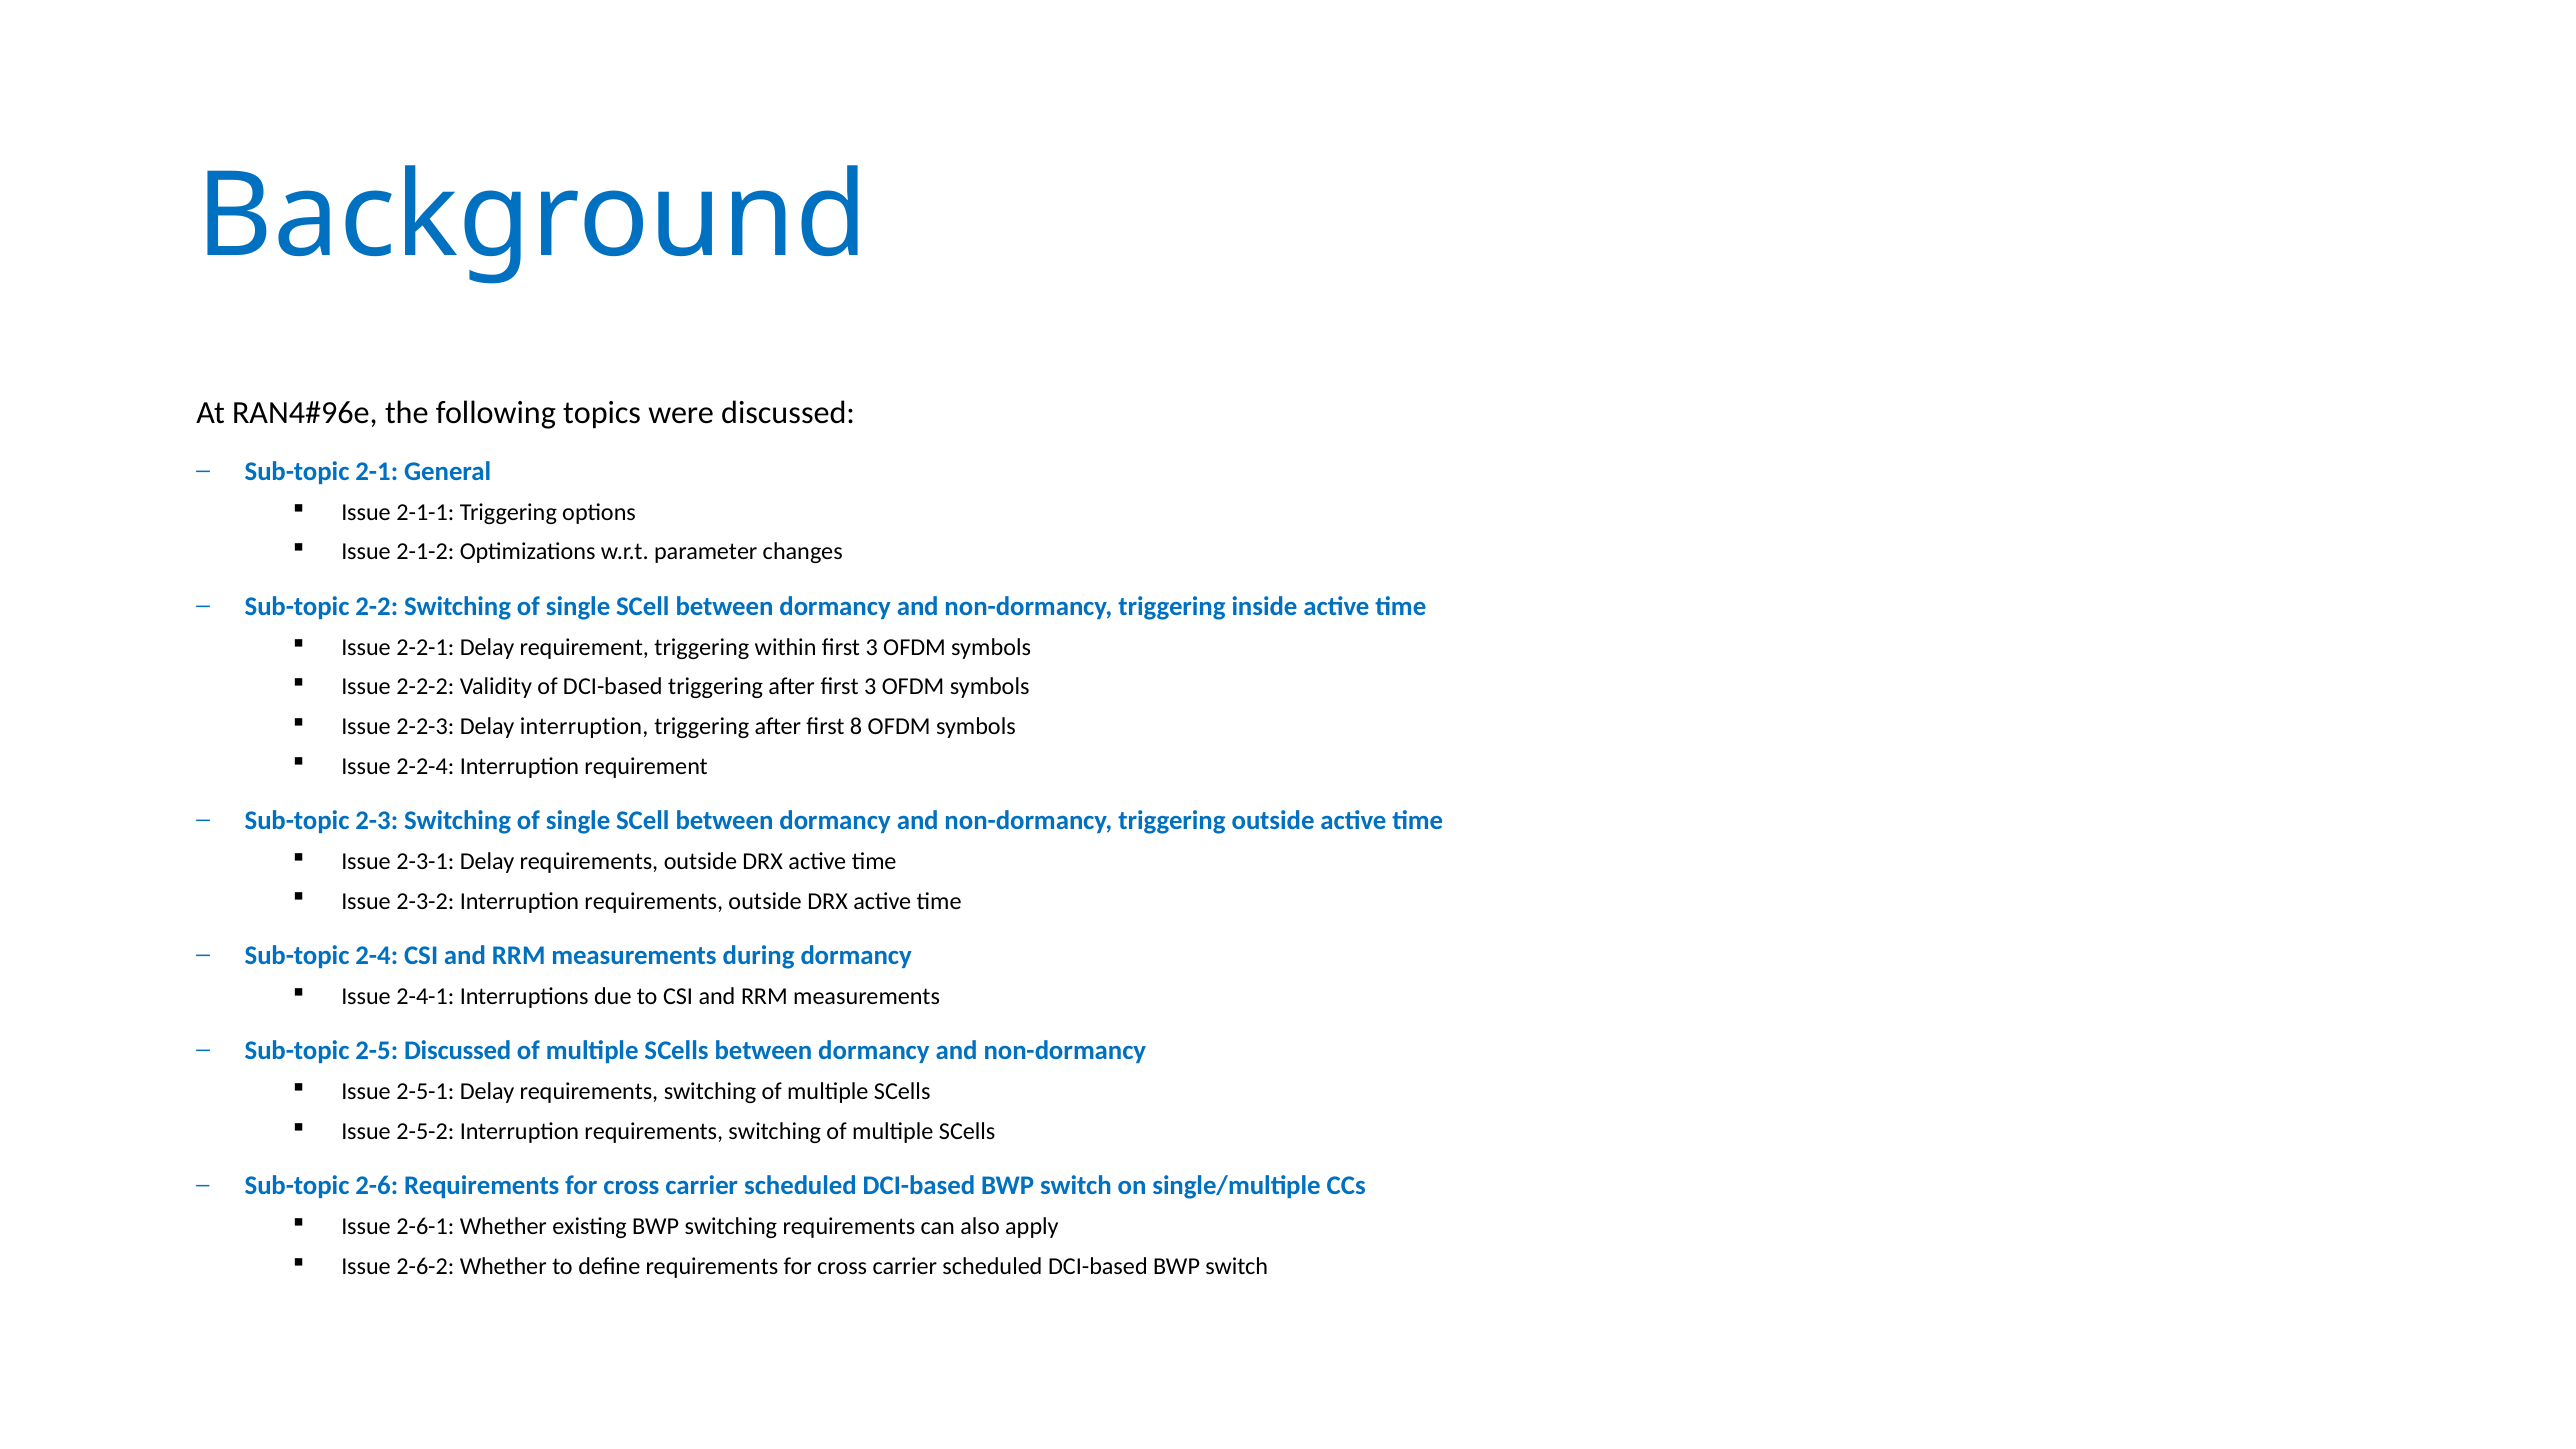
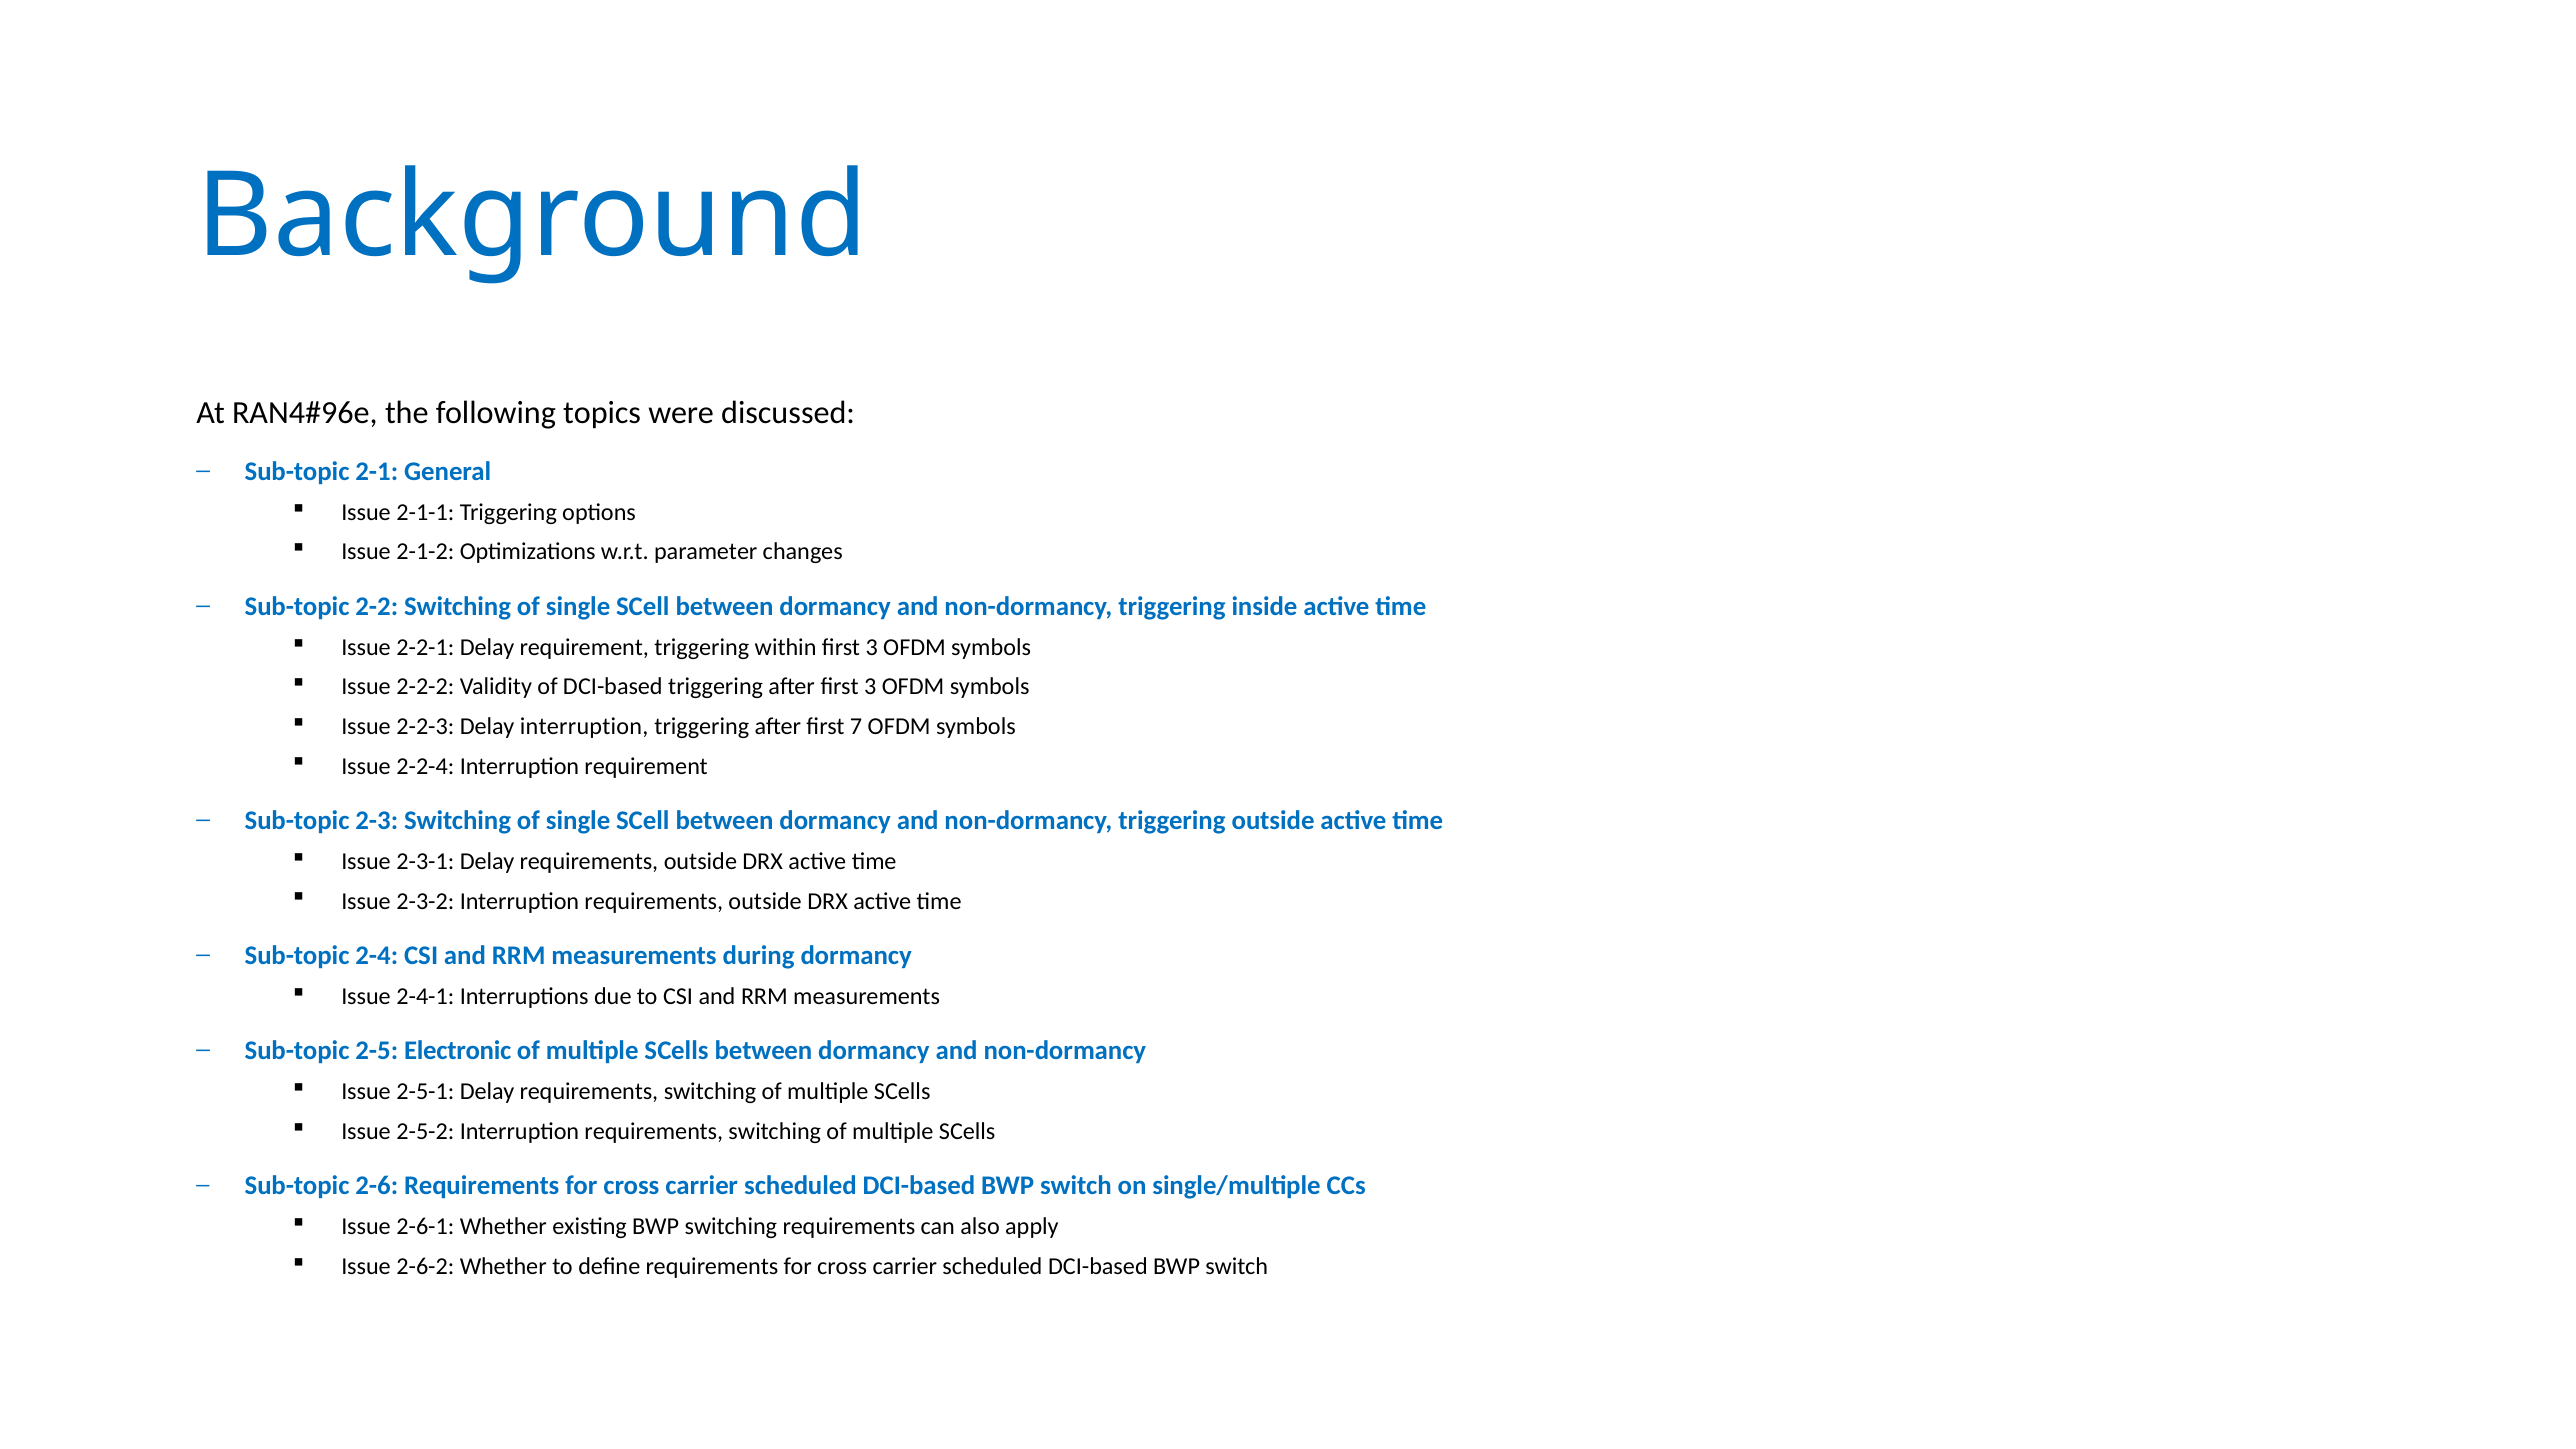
8: 8 -> 7
2-5 Discussed: Discussed -> Electronic
